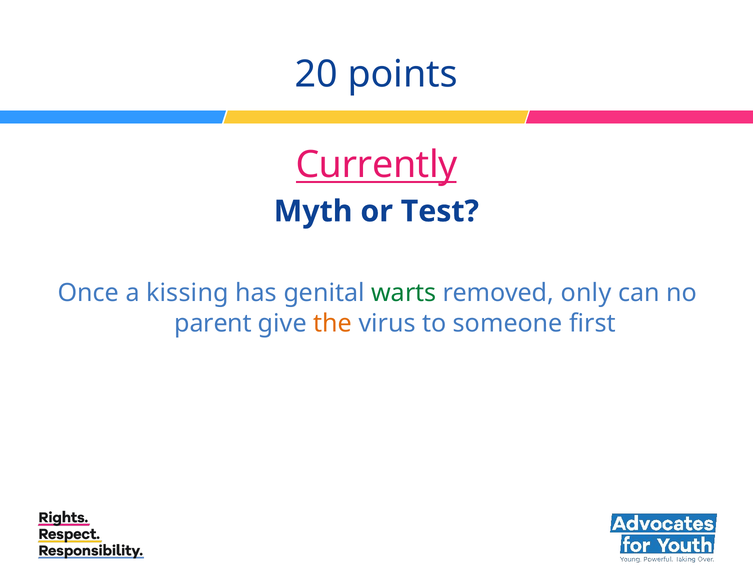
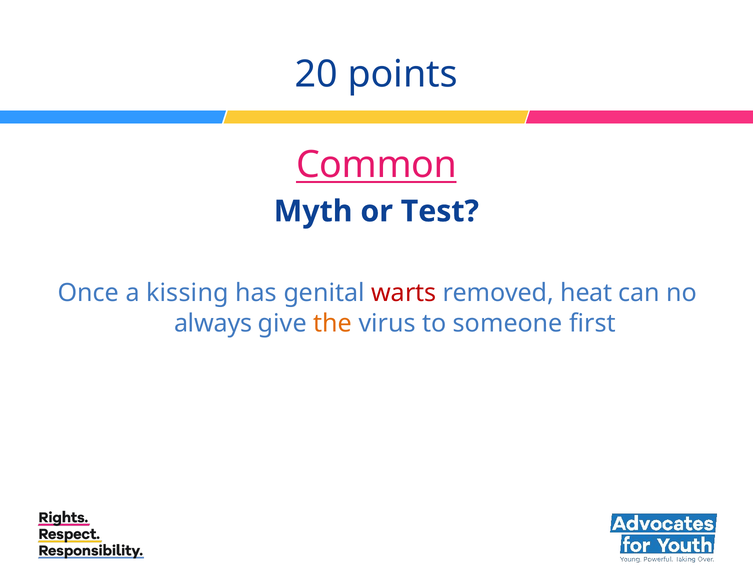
Currently: Currently -> Common
warts colour: green -> red
only: only -> heat
parent: parent -> always
